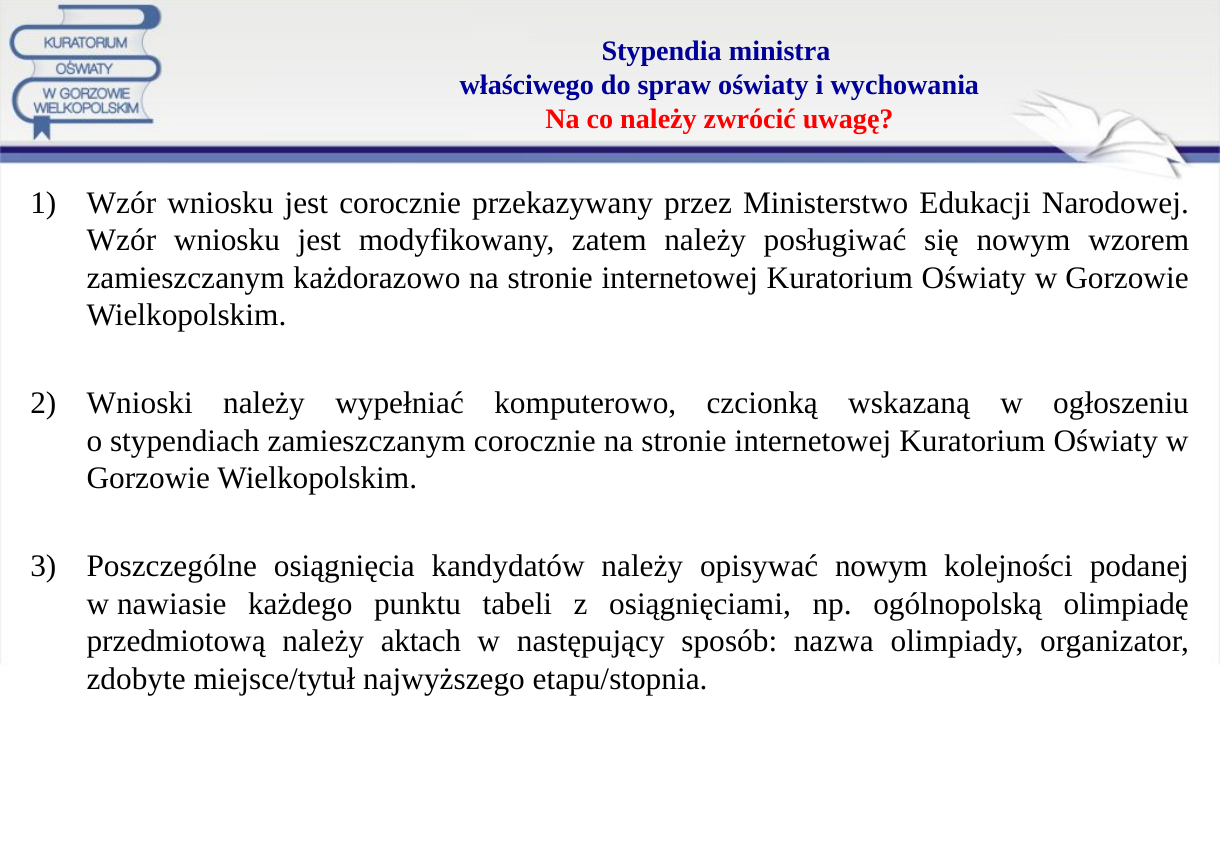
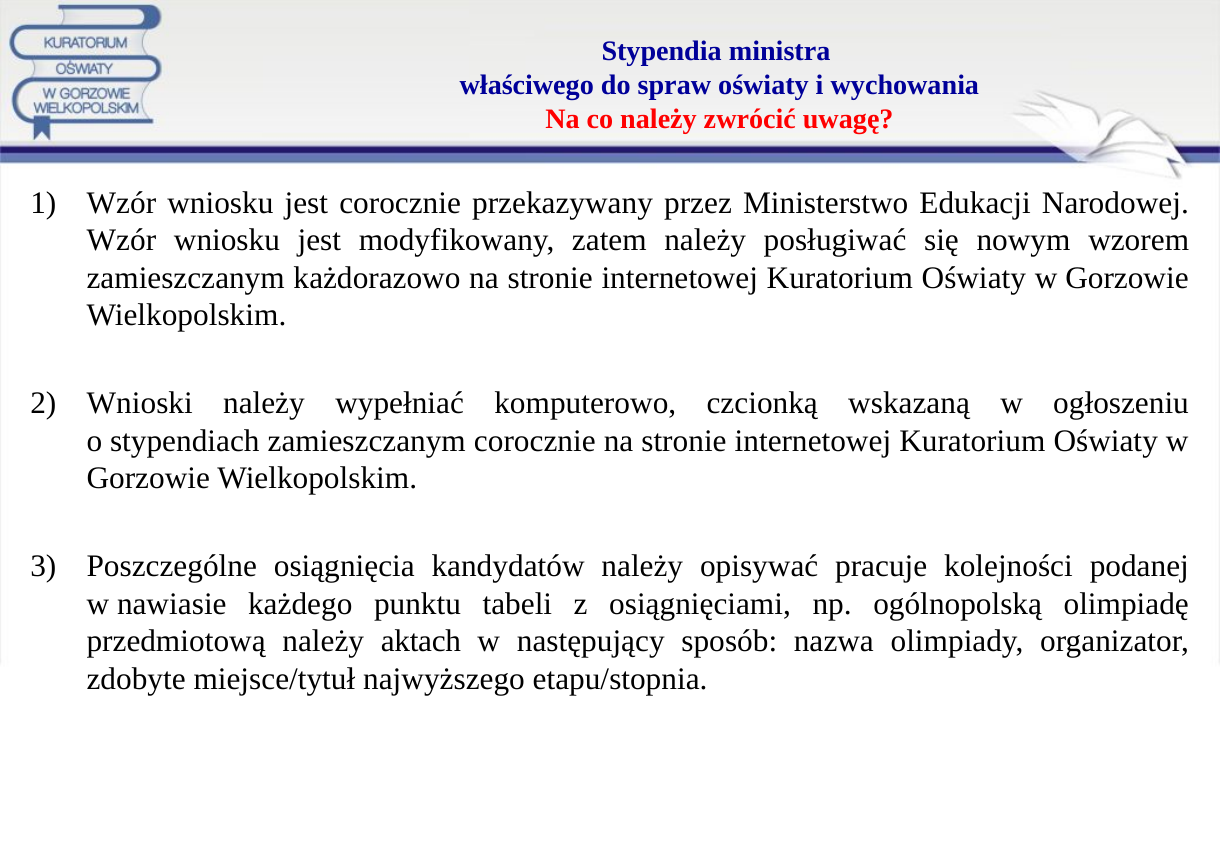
opisywać nowym: nowym -> pracuje
